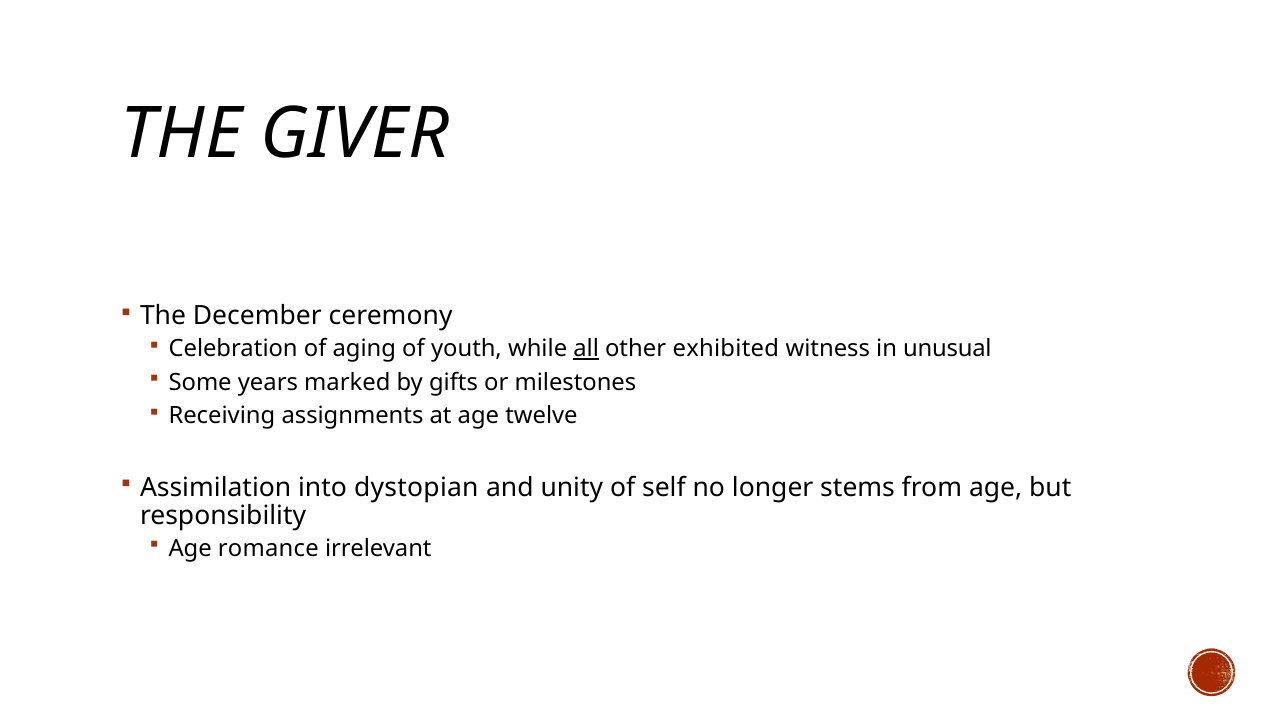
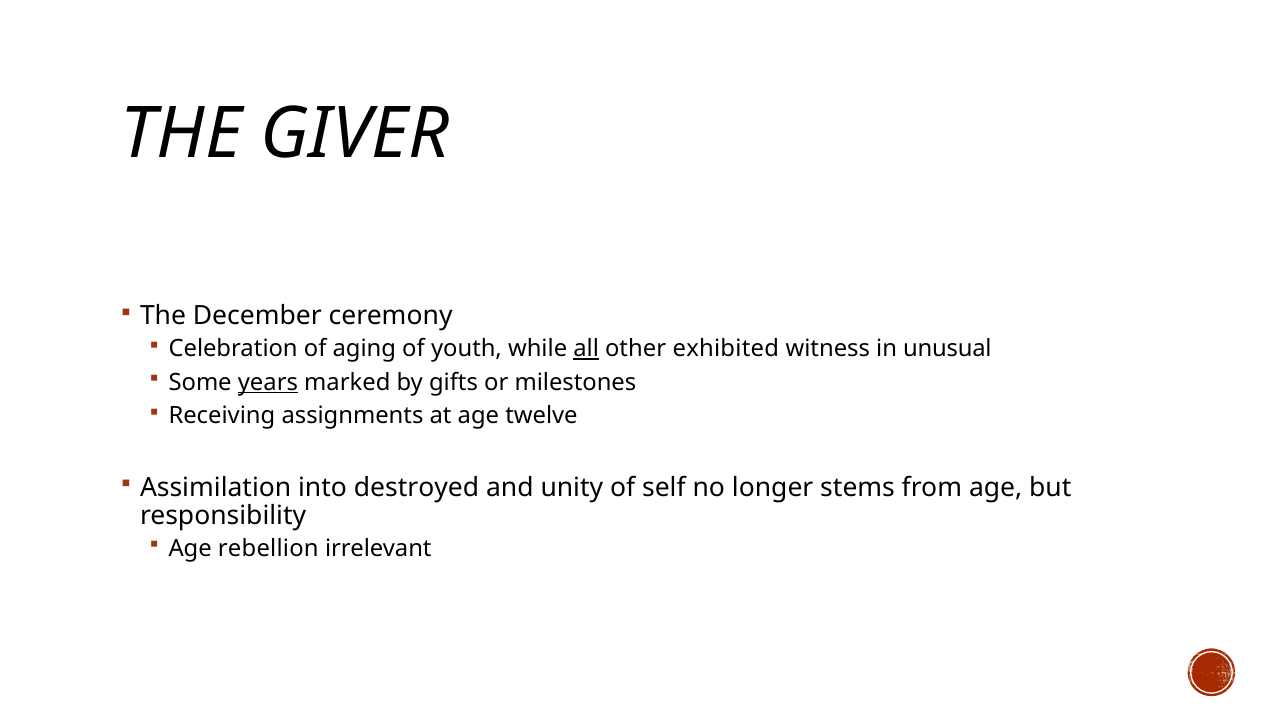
years underline: none -> present
dystopian: dystopian -> destroyed
romance: romance -> rebellion
